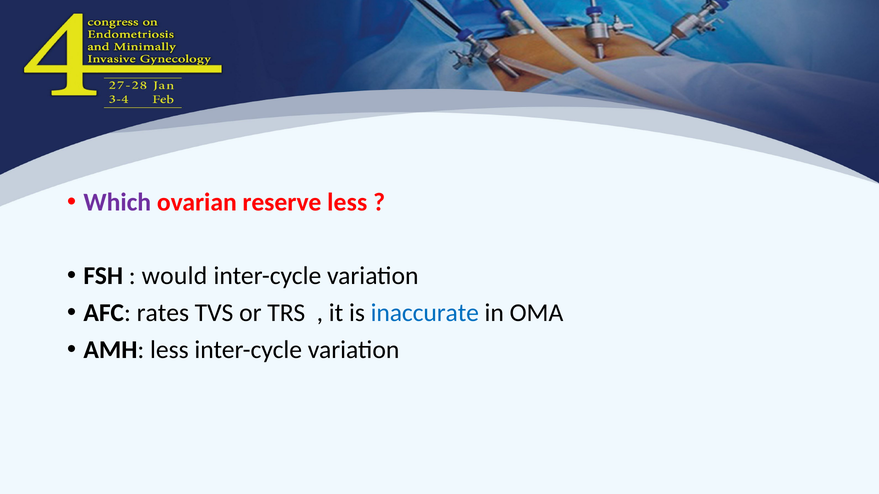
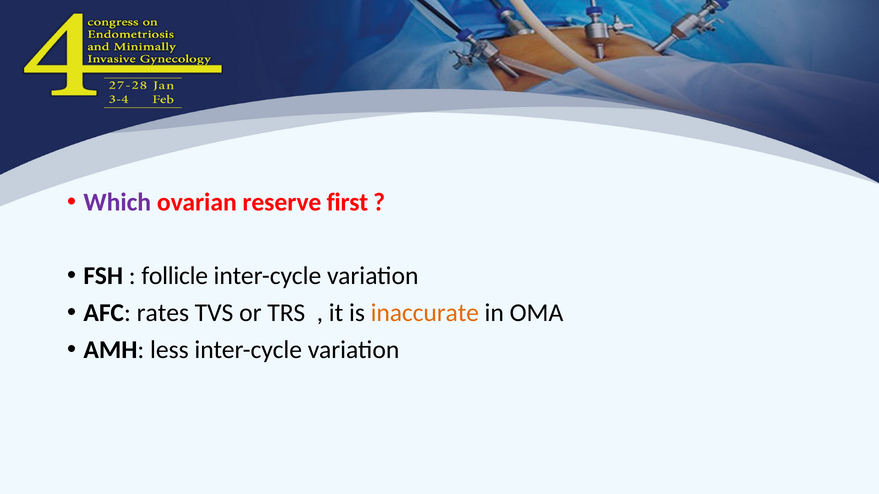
reserve less: less -> first
would: would -> follicle
inaccurate colour: blue -> orange
